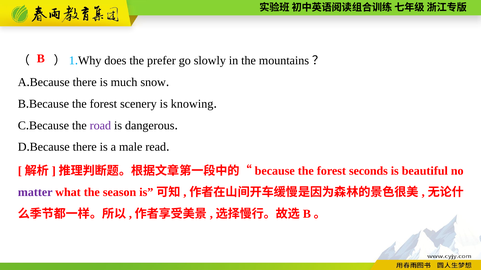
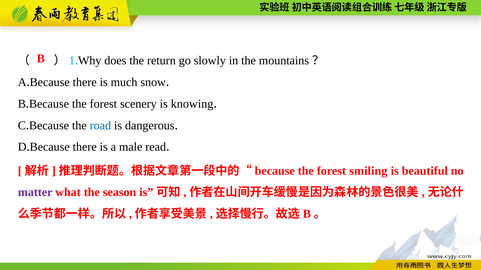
prefer: prefer -> return
road colour: purple -> blue
seconds: seconds -> smiling
